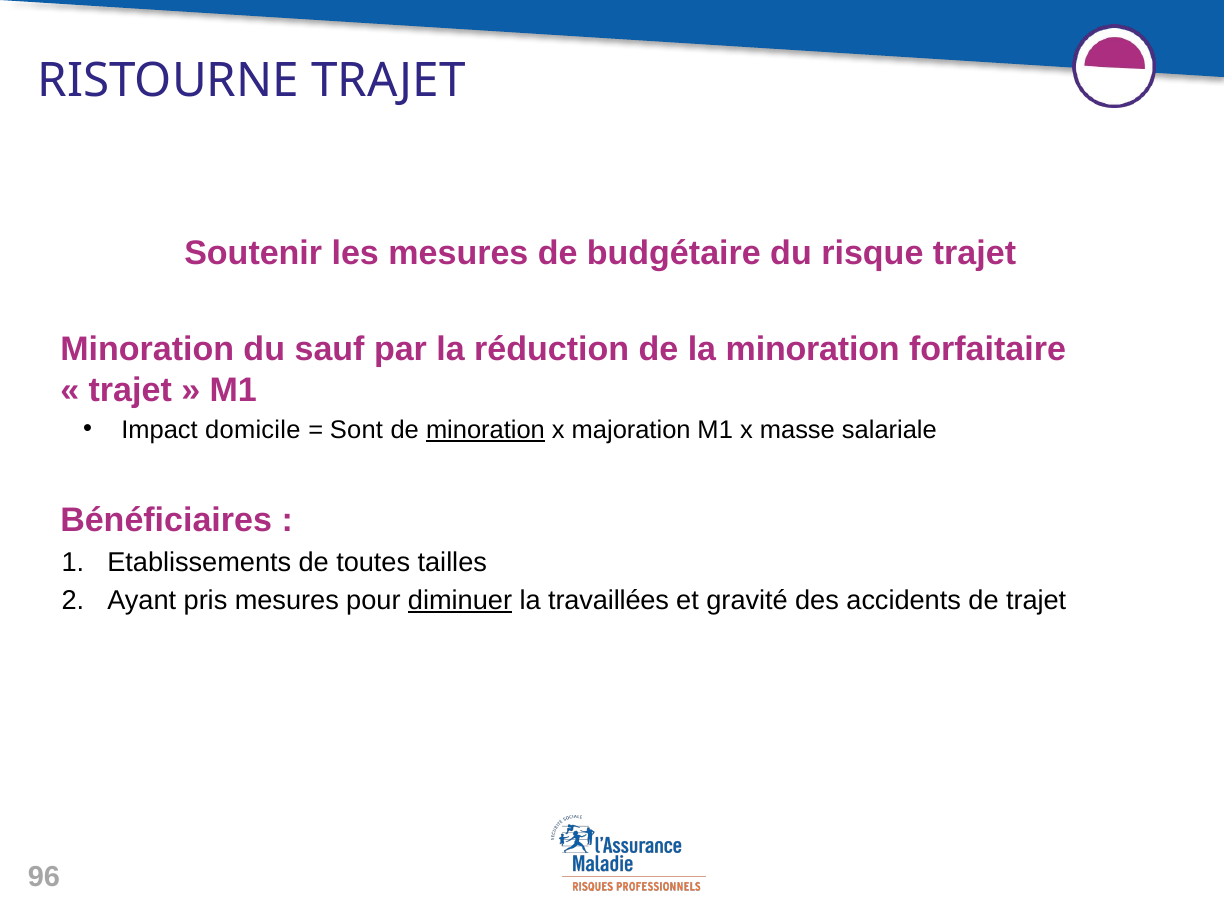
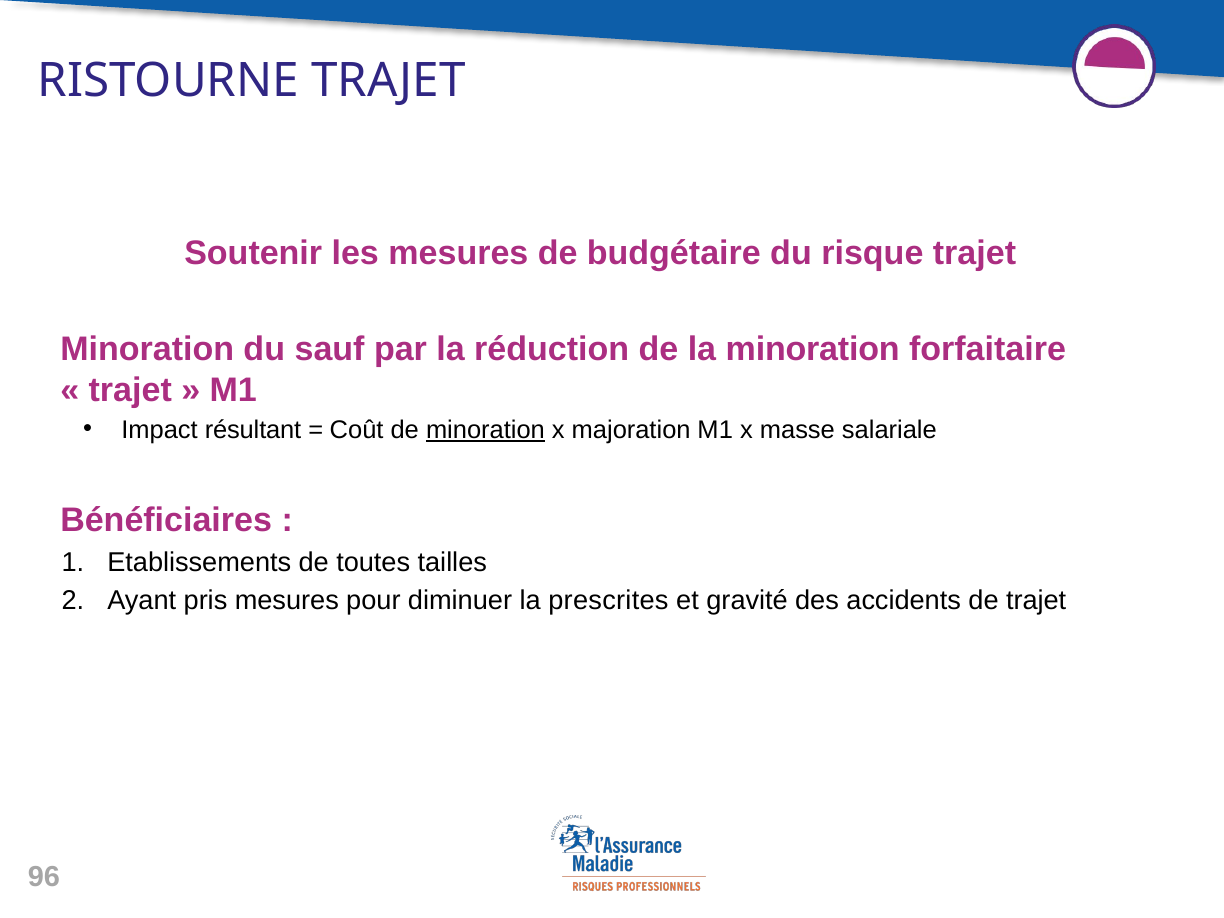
domicile: domicile -> résultant
Sont: Sont -> Coût
diminuer underline: present -> none
travaillées: travaillées -> prescrites
